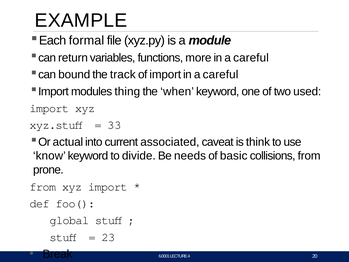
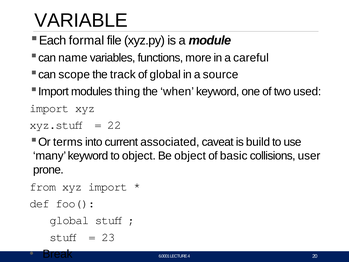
EXAMPLE: EXAMPLE -> VARIABLE
return: return -> name
bound: bound -> scope
of import: import -> global
careful at (221, 75): careful -> source
33: 33 -> 22
actual: actual -> terms
think: think -> build
know: know -> many
to divide: divide -> object
Be needs: needs -> object
collisions from: from -> user
